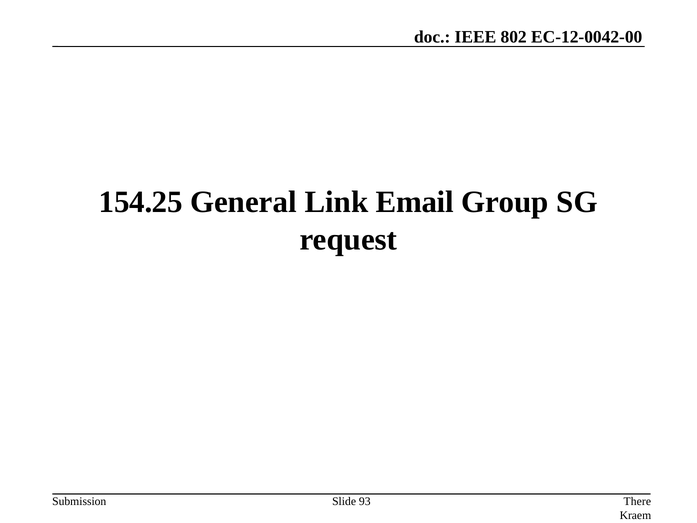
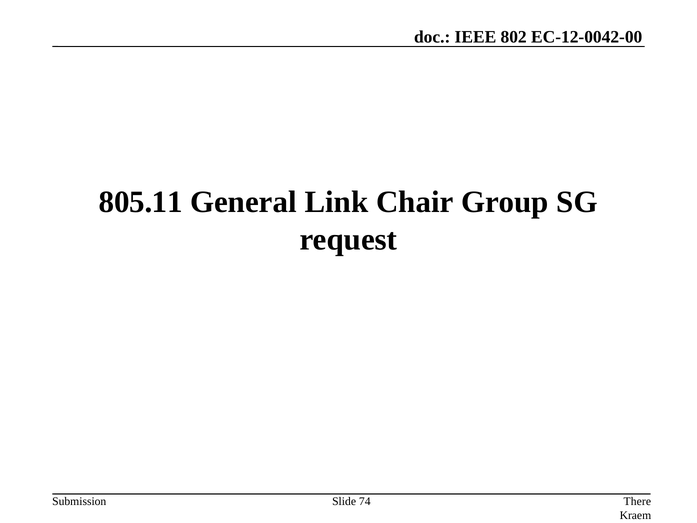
154.25: 154.25 -> 805.11
Email: Email -> Chair
93: 93 -> 74
